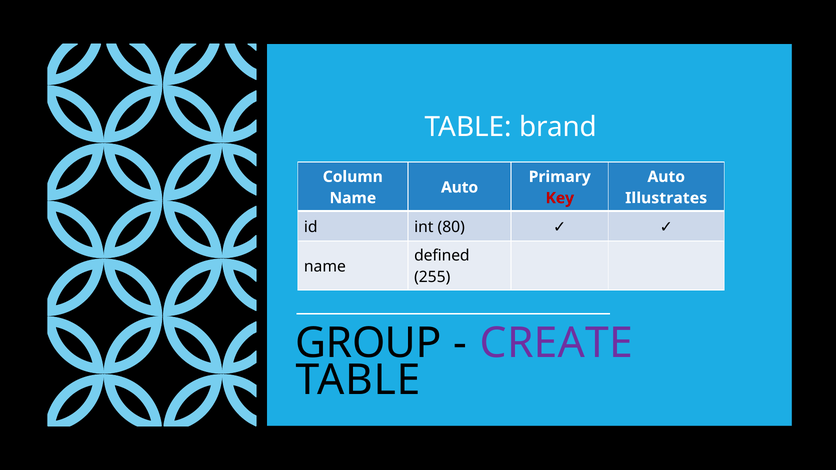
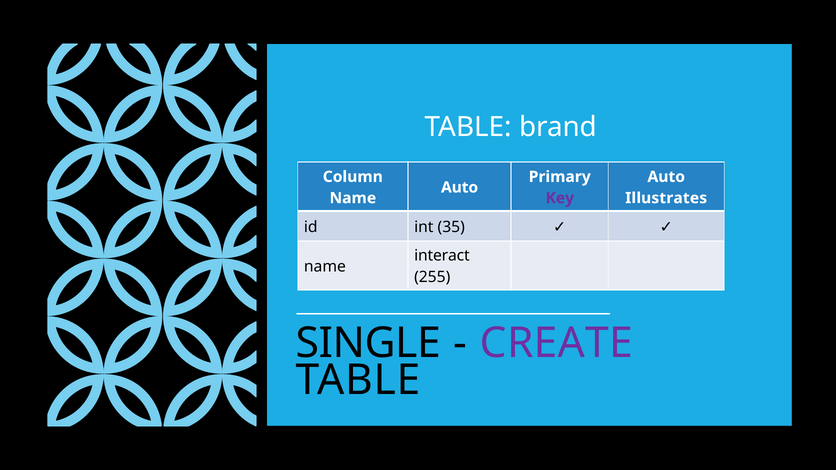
Key colour: red -> purple
80: 80 -> 35
defined: defined -> interact
GROUP: GROUP -> SINGLE
